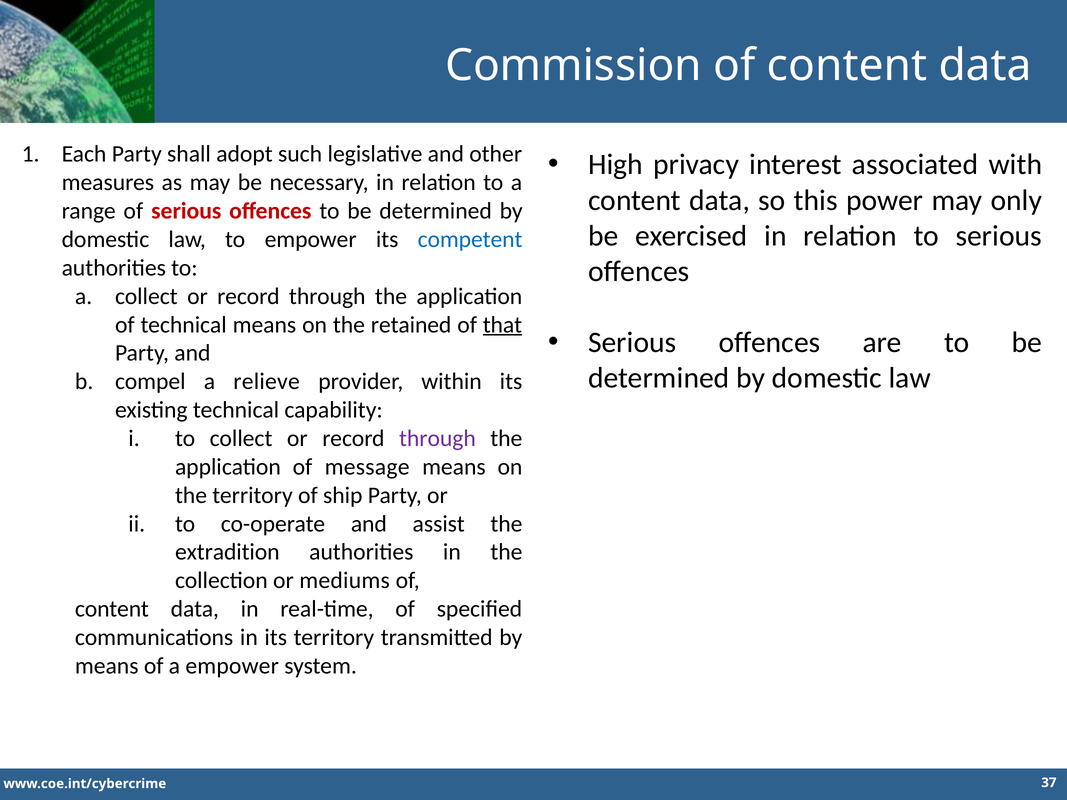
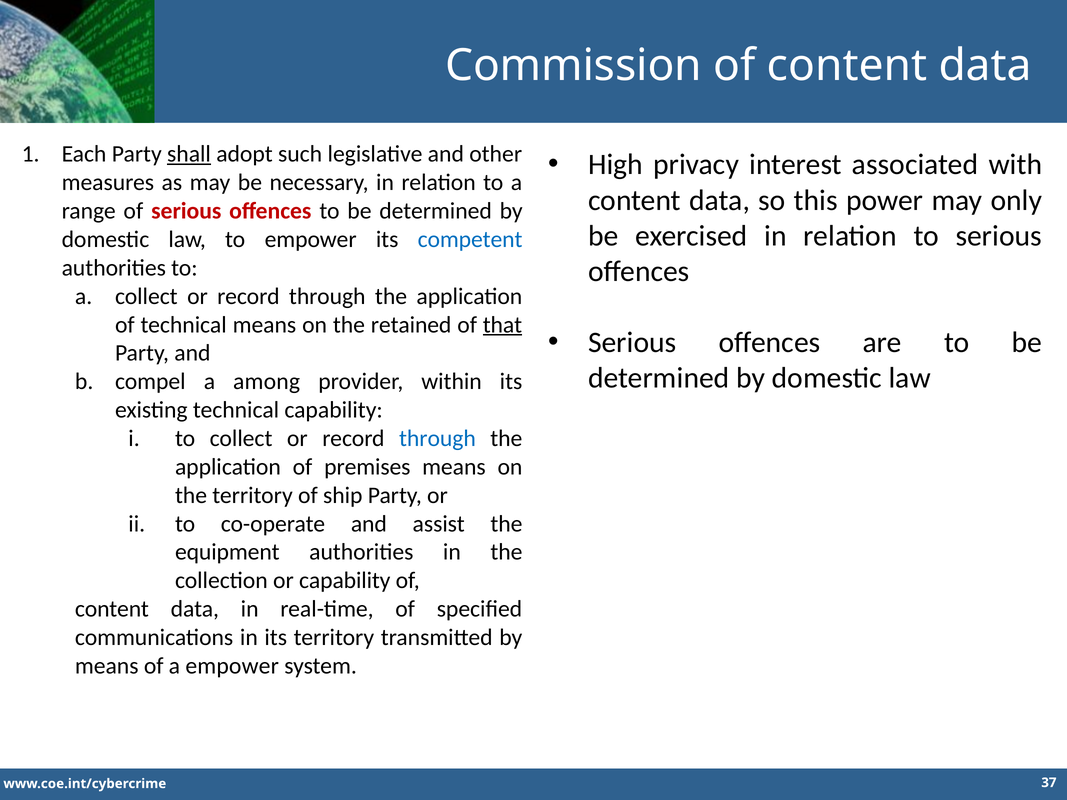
shall underline: none -> present
relieve: relieve -> among
through at (437, 439) colour: purple -> blue
message: message -> premises
extradition: extradition -> equipment
or mediums: mediums -> capability
